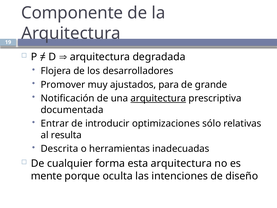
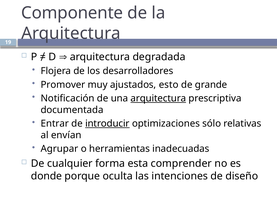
para: para -> esto
introducir underline: none -> present
resulta: resulta -> envían
Descrita: Descrita -> Agrupar
esta arquitectura: arquitectura -> comprender
mente: mente -> donde
